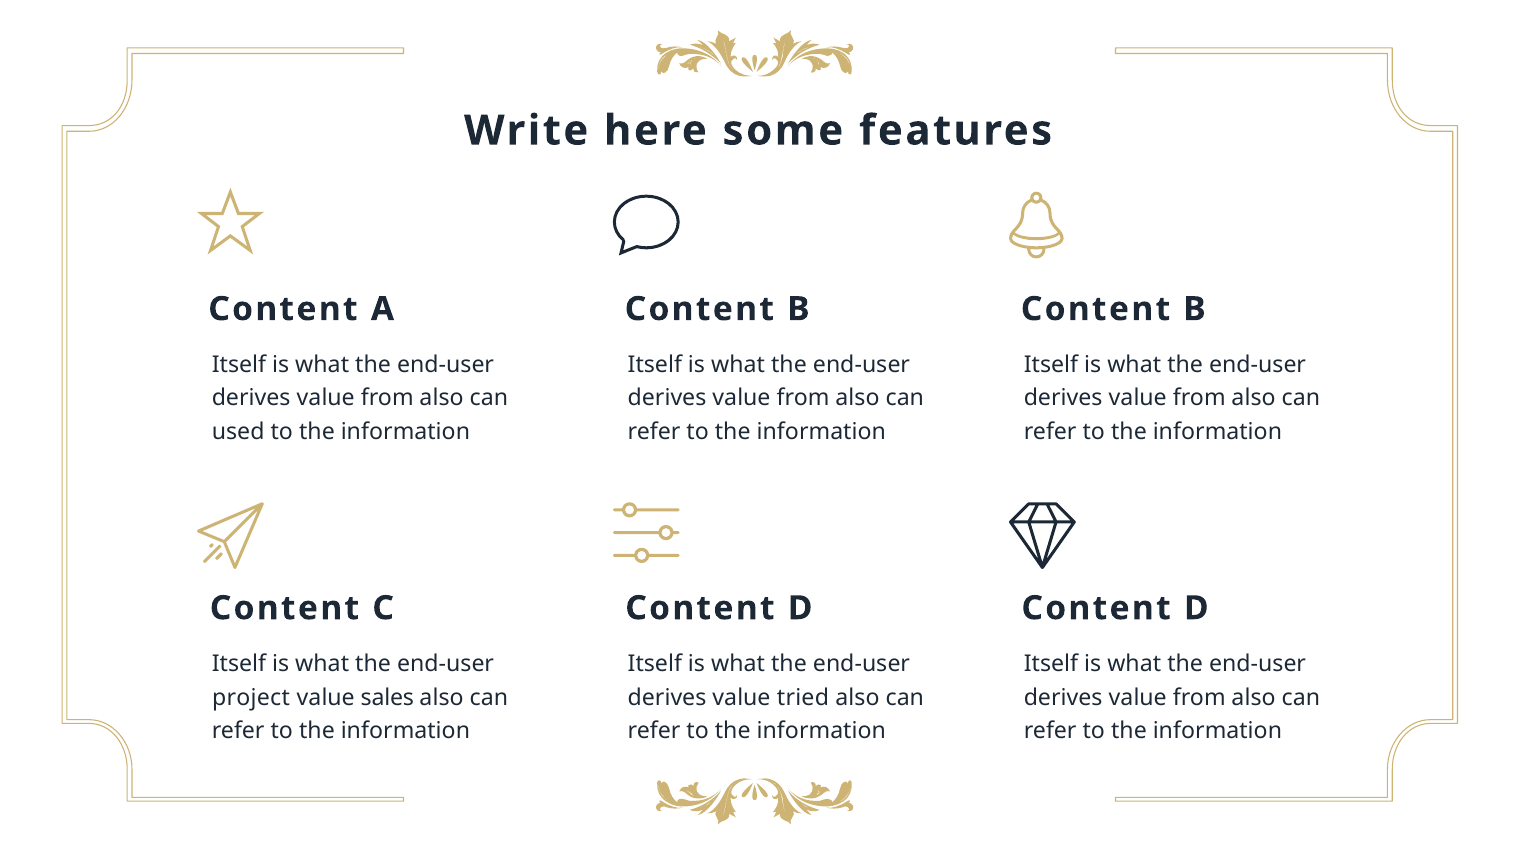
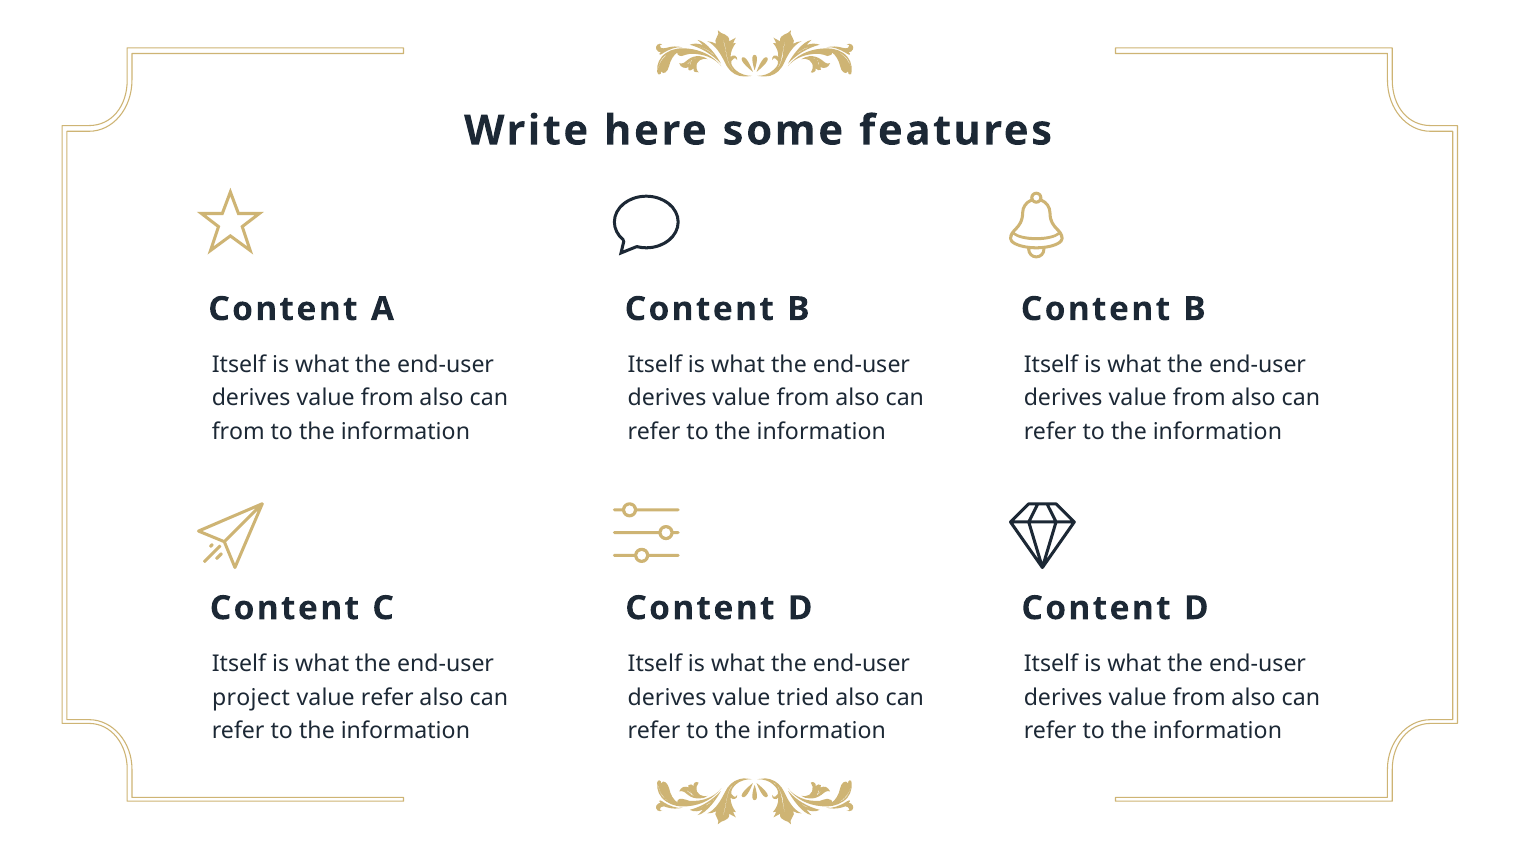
used at (238, 432): used -> from
value sales: sales -> refer
